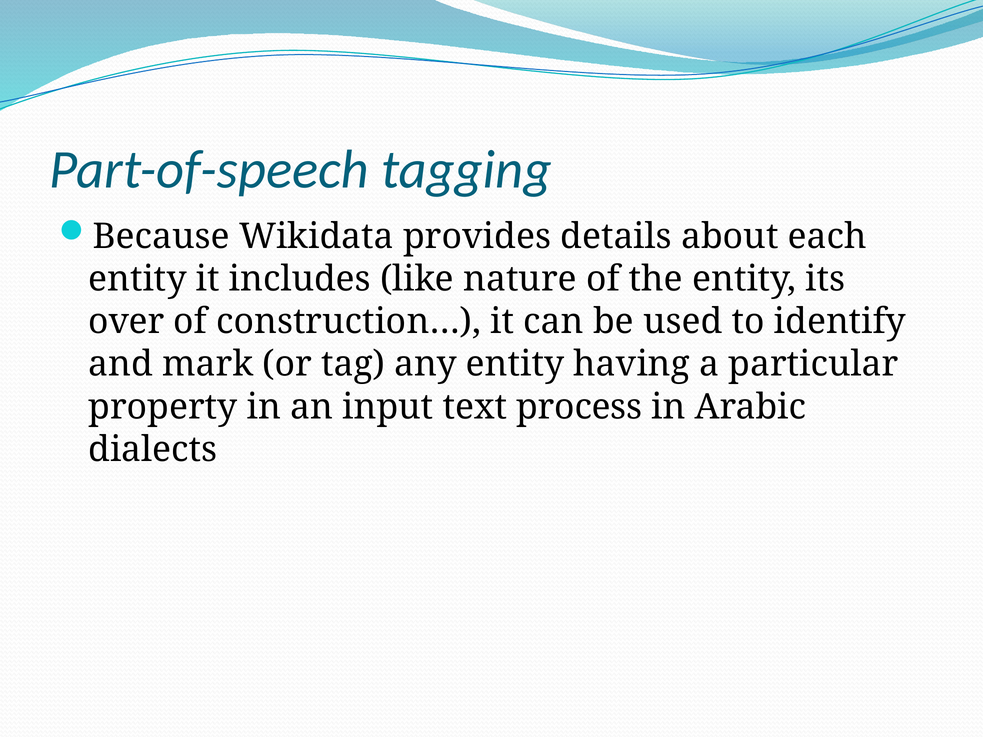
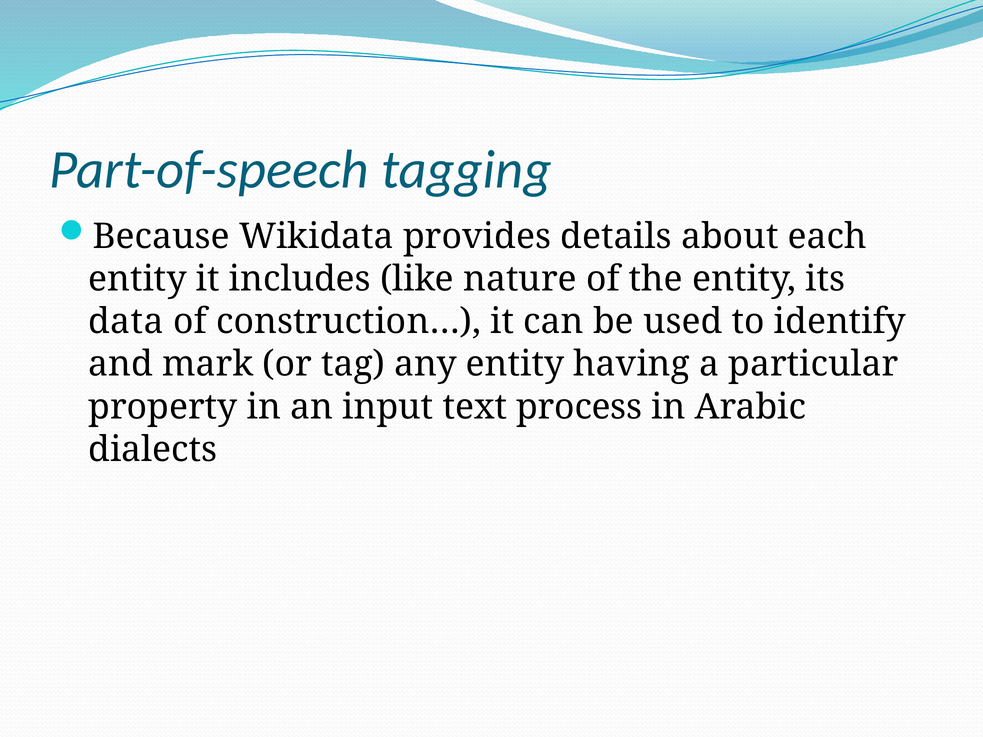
over: over -> data
